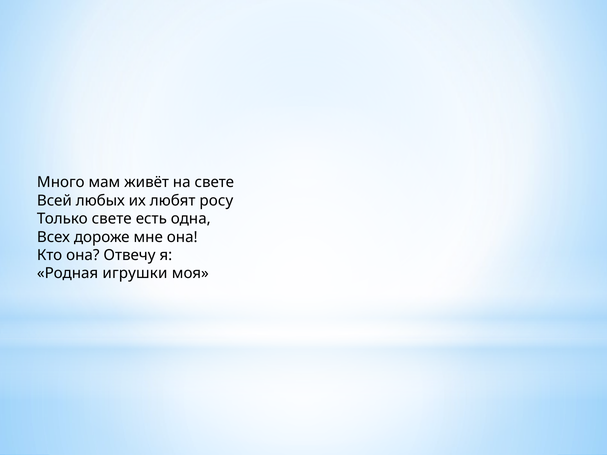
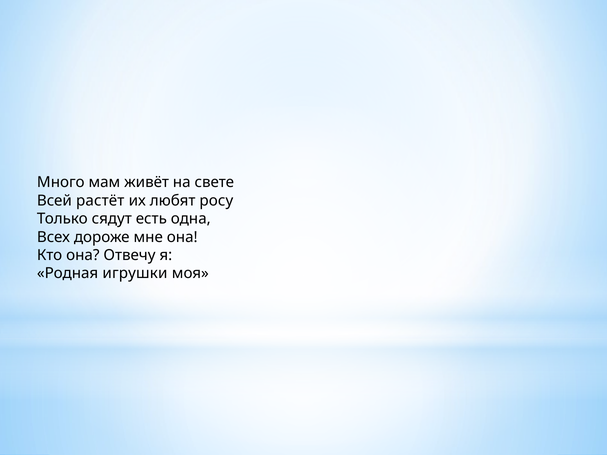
любых: любых -> растёт
Только свете: свете -> сядут
